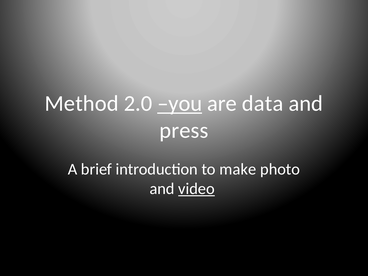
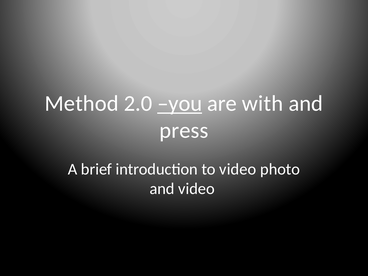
data: data -> with
to make: make -> video
video at (196, 189) underline: present -> none
